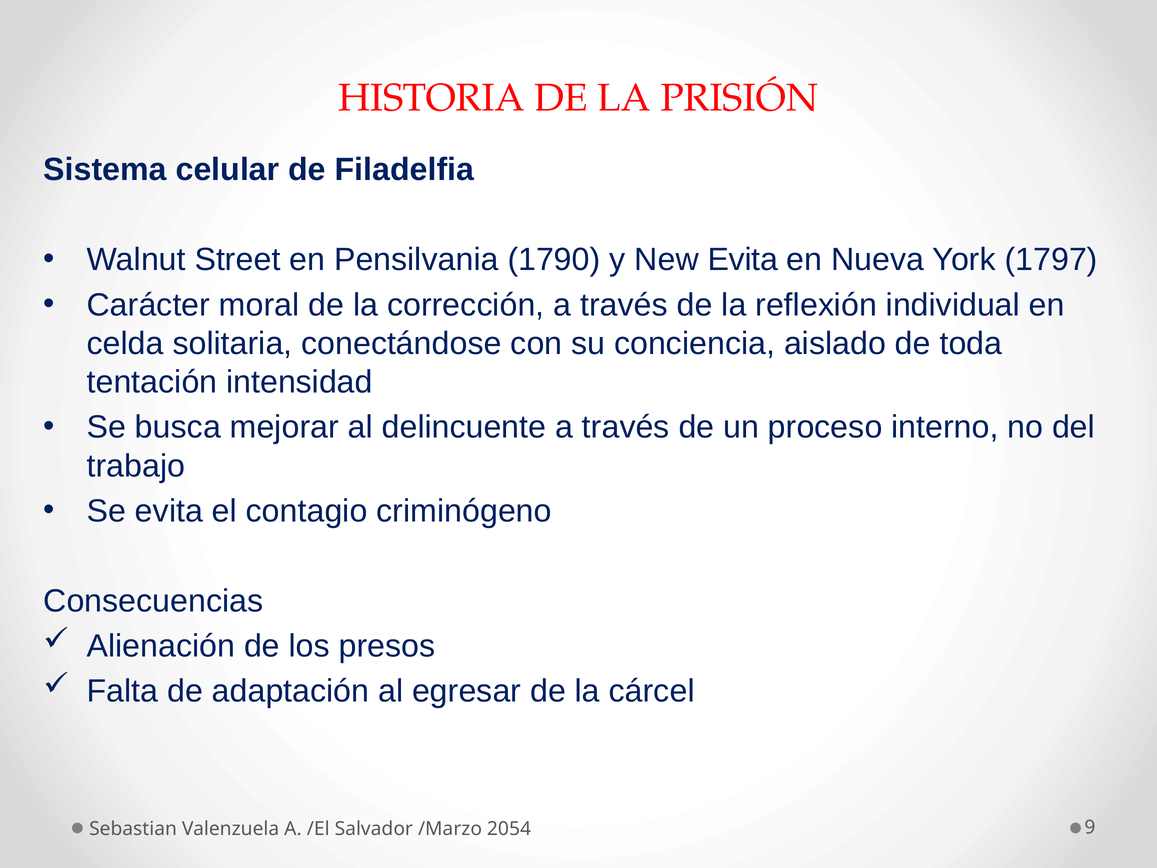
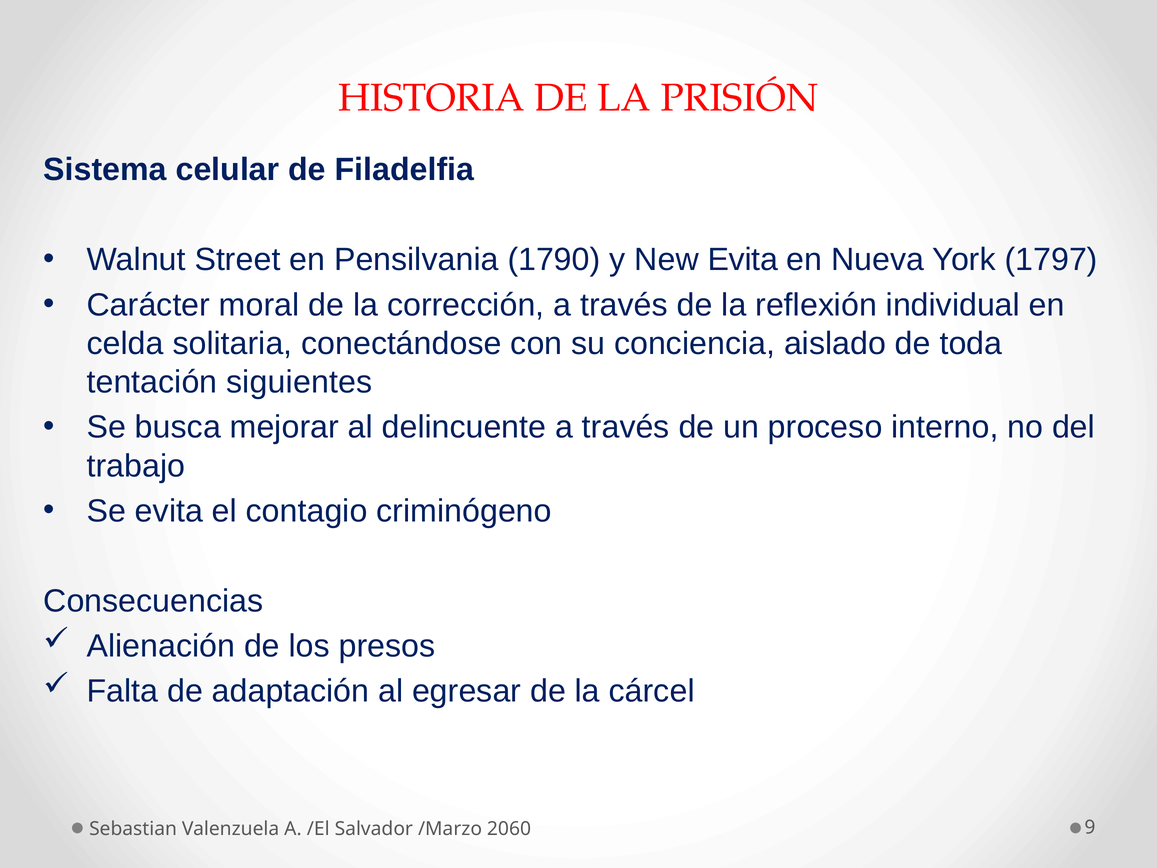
intensidad: intensidad -> siguientes
2054: 2054 -> 2060
